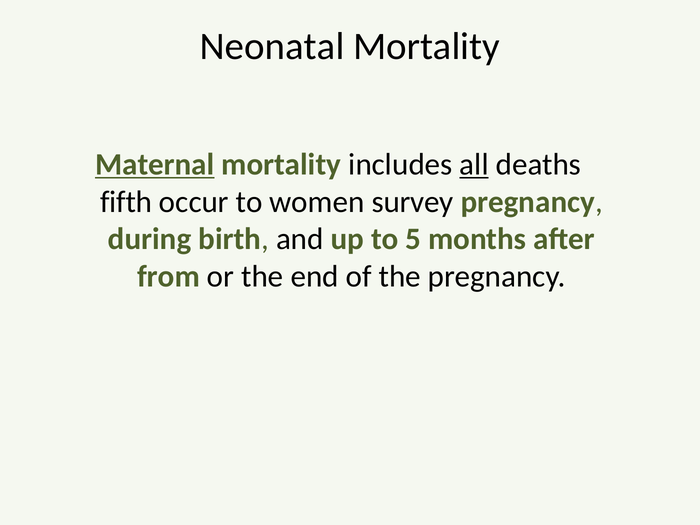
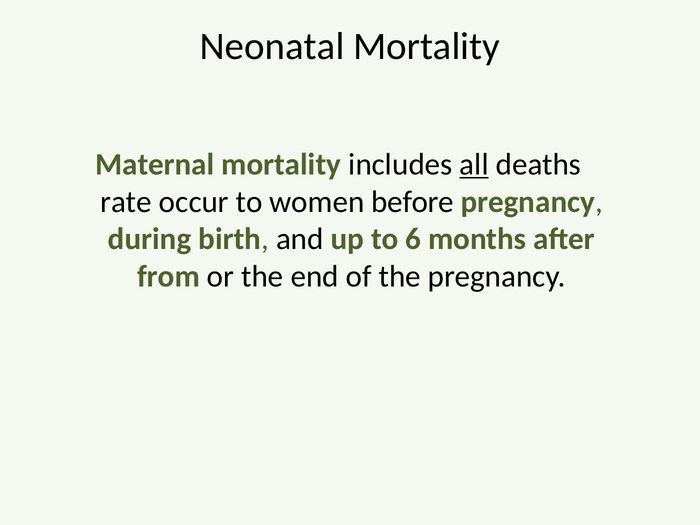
Maternal underline: present -> none
fifth: fifth -> rate
survey: survey -> before
5: 5 -> 6
